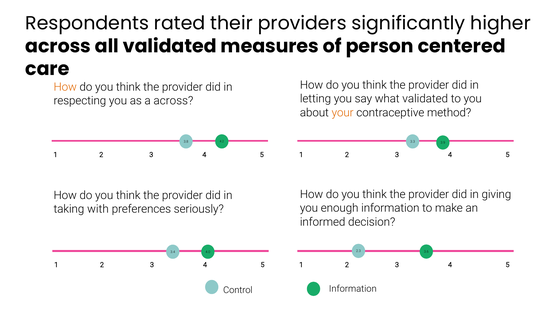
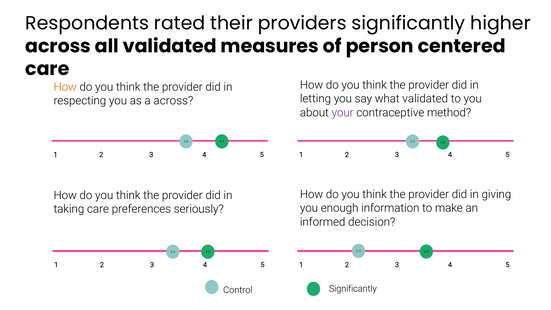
your colour: orange -> purple
taking with: with -> care
Control Information: Information -> Significantly
